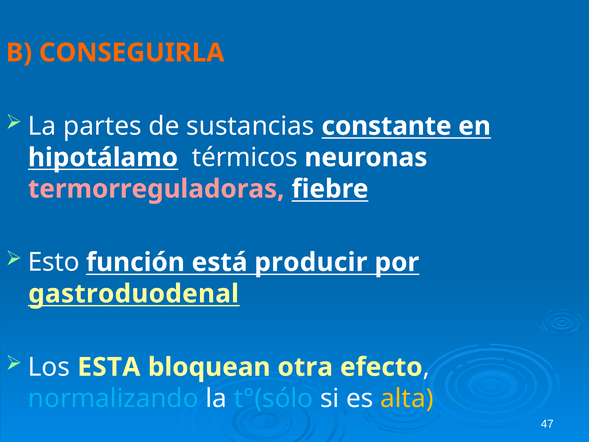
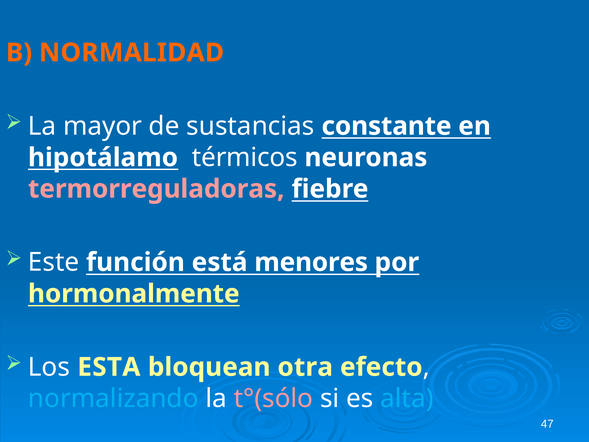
CONSEGUIRLA: CONSEGUIRLA -> NORMALIDAD
partes: partes -> mayor
Esto: Esto -> Este
producir: producir -> menores
gastroduodenal: gastroduodenal -> hormonalmente
t°(sólo colour: light blue -> pink
alta colour: yellow -> light blue
